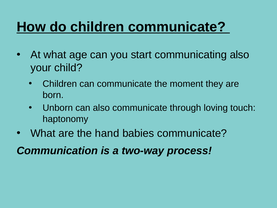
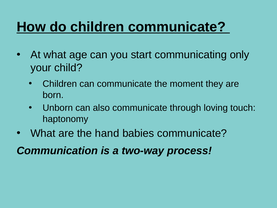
communicating also: also -> only
